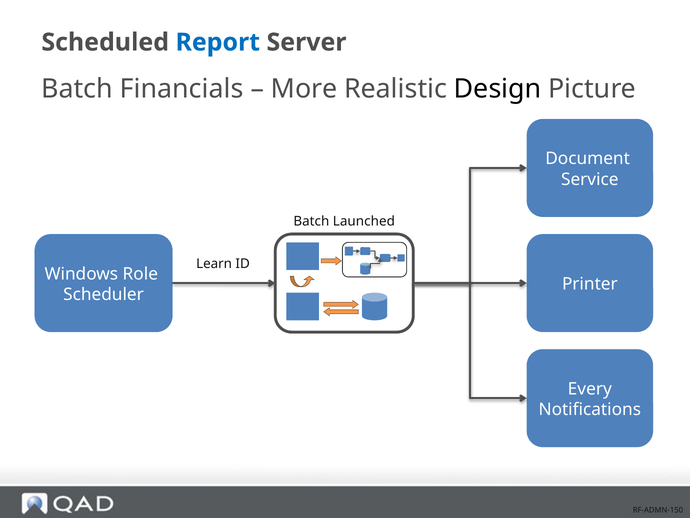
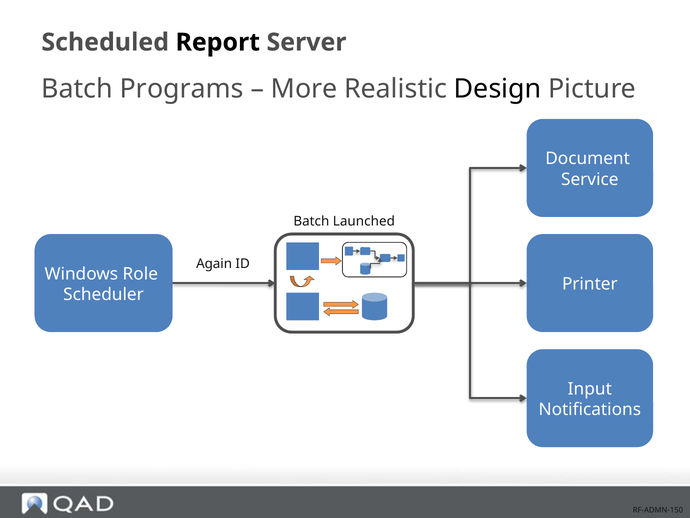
Report colour: blue -> black
Financials: Financials -> Programs
Learn: Learn -> Again
Every: Every -> Input
